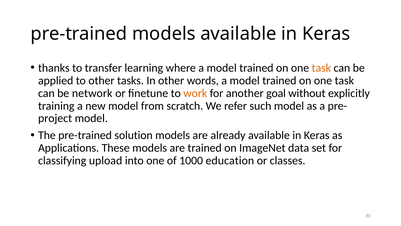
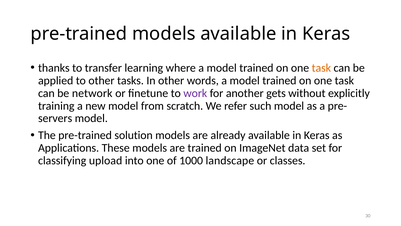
work colour: orange -> purple
goal: goal -> gets
project: project -> servers
education: education -> landscape
